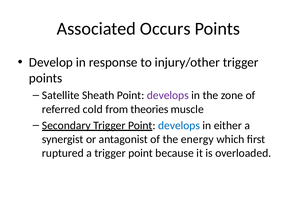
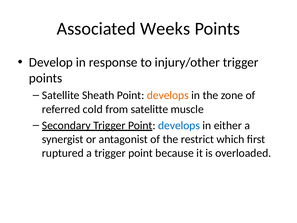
Occurs: Occurs -> Weeks
develops at (168, 95) colour: purple -> orange
theories: theories -> satelitte
energy: energy -> restrict
